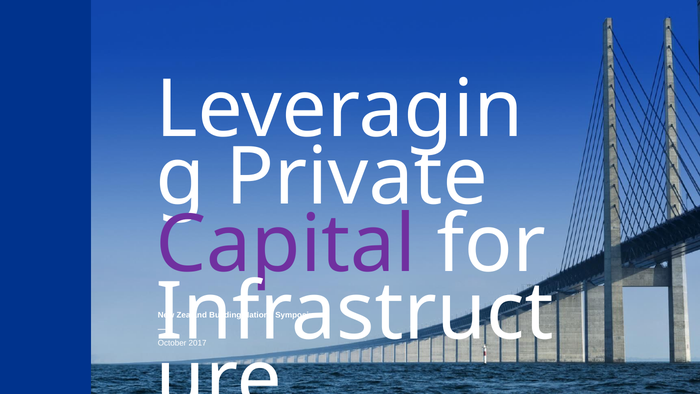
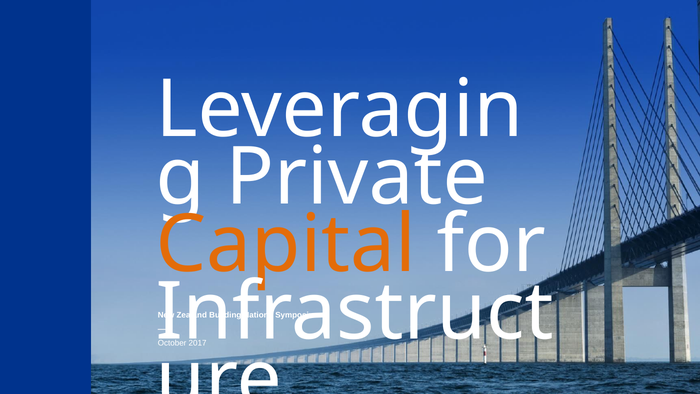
Capital colour: purple -> orange
